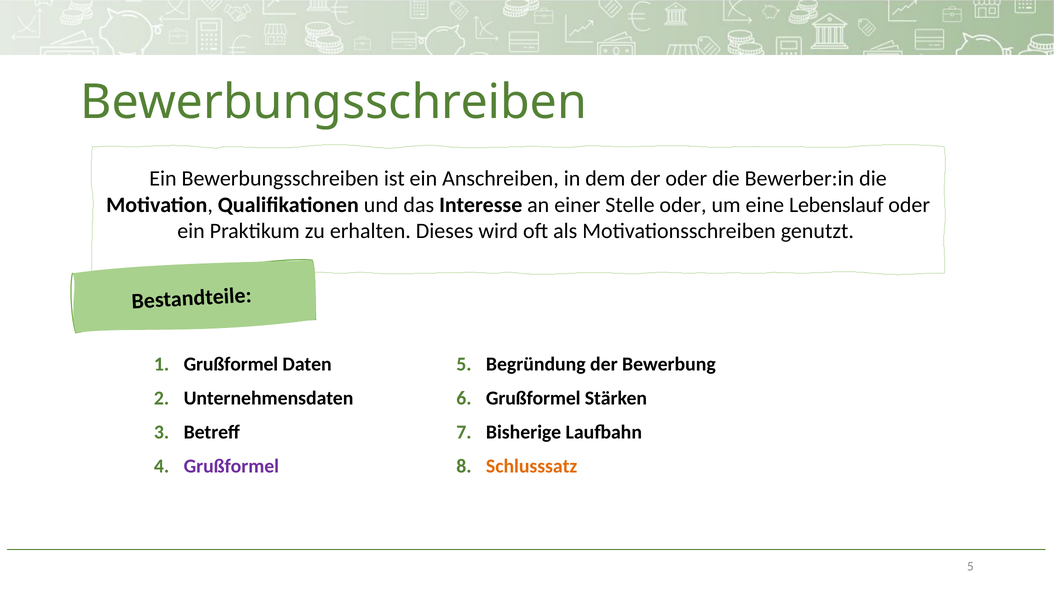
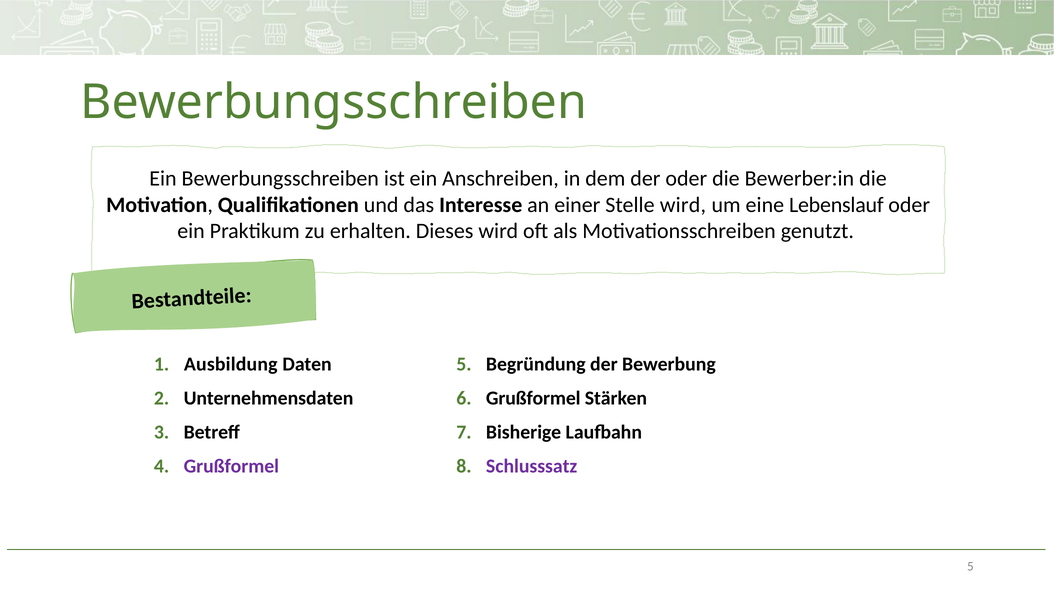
Stelle oder: oder -> wird
Grußformel at (231, 364): Grußformel -> Ausbildung
Schlusssatz colour: orange -> purple
